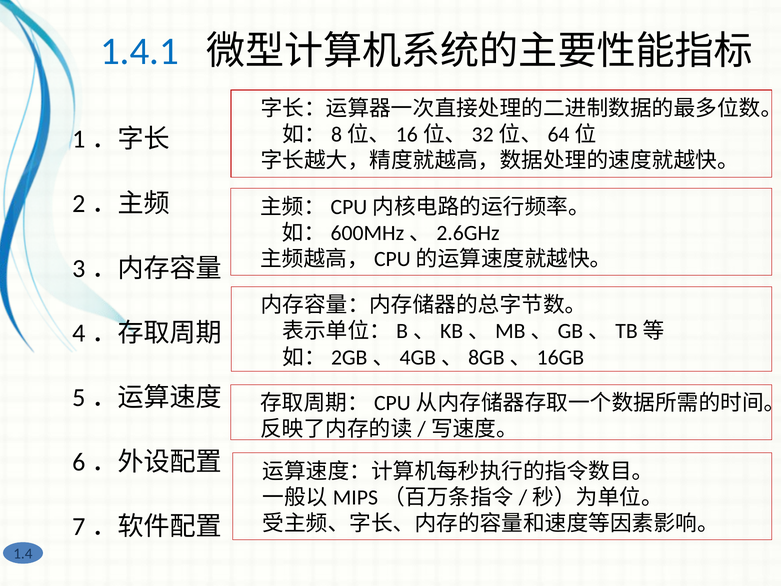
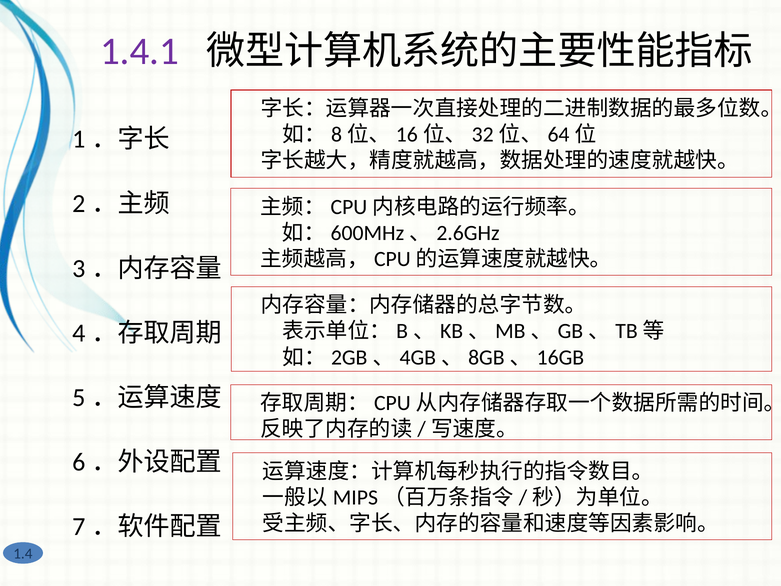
1.4.1 colour: blue -> purple
